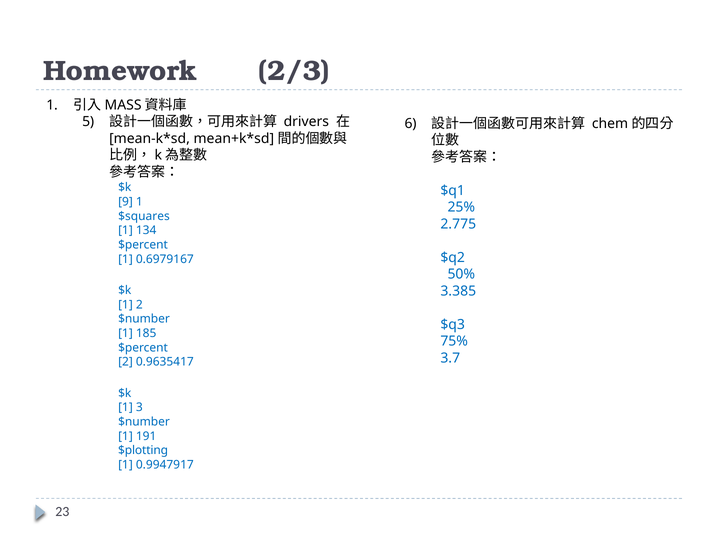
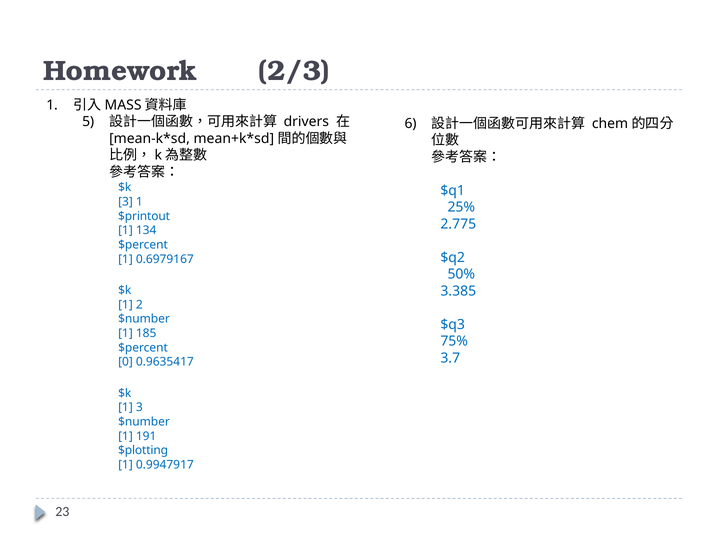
9 at (125, 202): 9 -> 3
$squares: $squares -> $printout
2 at (125, 362): 2 -> 0
